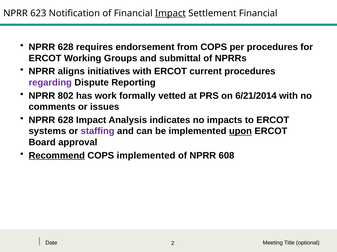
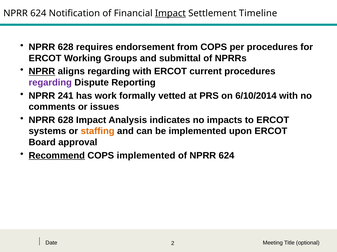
623 at (38, 13): 623 -> 624
Settlement Financial: Financial -> Timeline
NPRR at (42, 72) underline: none -> present
aligns initiatives: initiatives -> regarding
802: 802 -> 241
6/21/2014: 6/21/2014 -> 6/10/2014
staffing colour: purple -> orange
upon underline: present -> none
of NPRR 608: 608 -> 624
